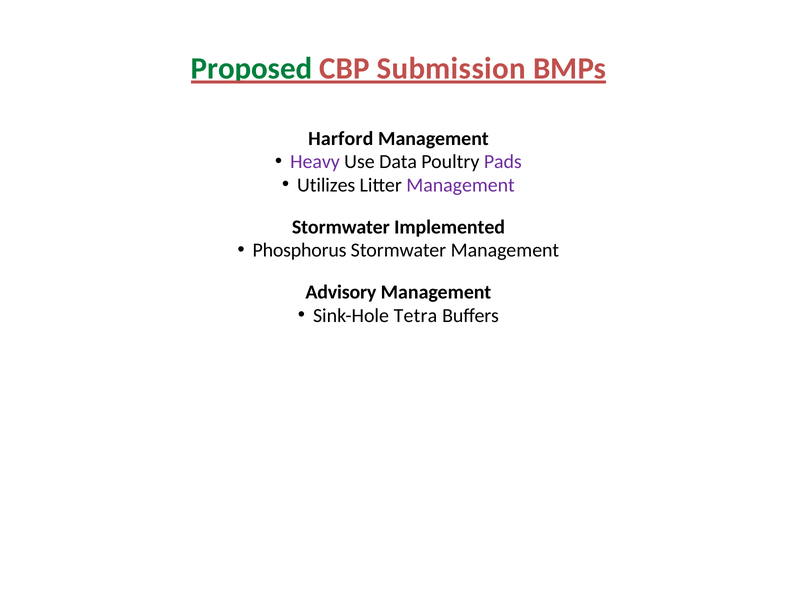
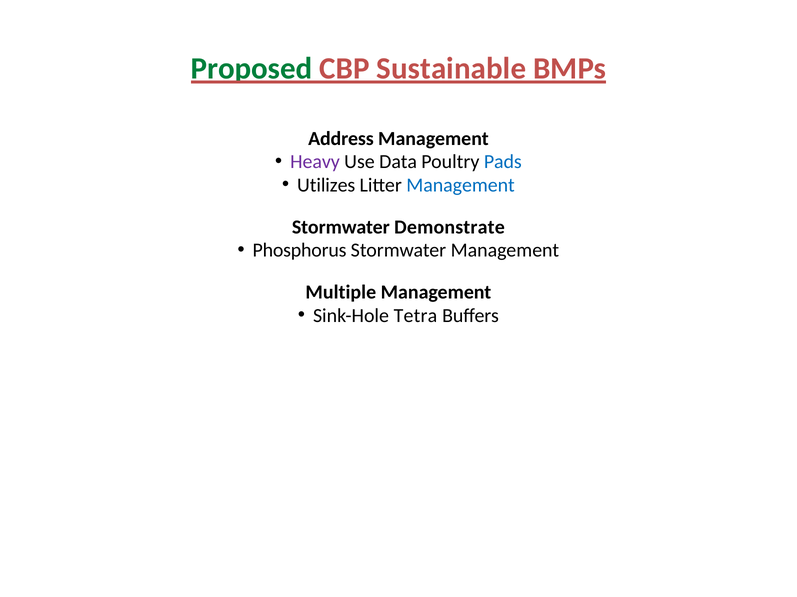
Submission: Submission -> Sustainable
Harford: Harford -> Address
Pads colour: purple -> blue
Management at (461, 185) colour: purple -> blue
Implemented: Implemented -> Demonstrate
Advisory: Advisory -> Multiple
